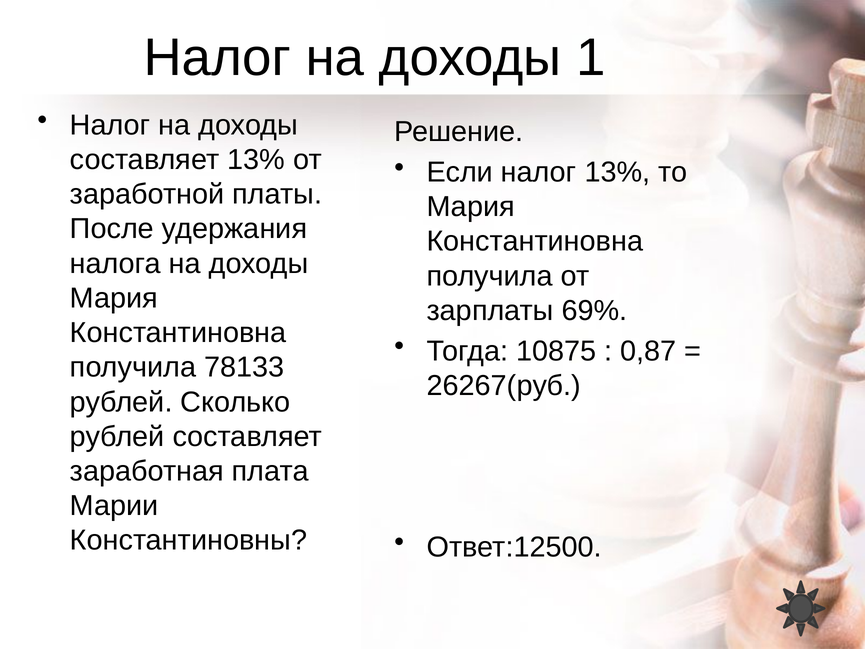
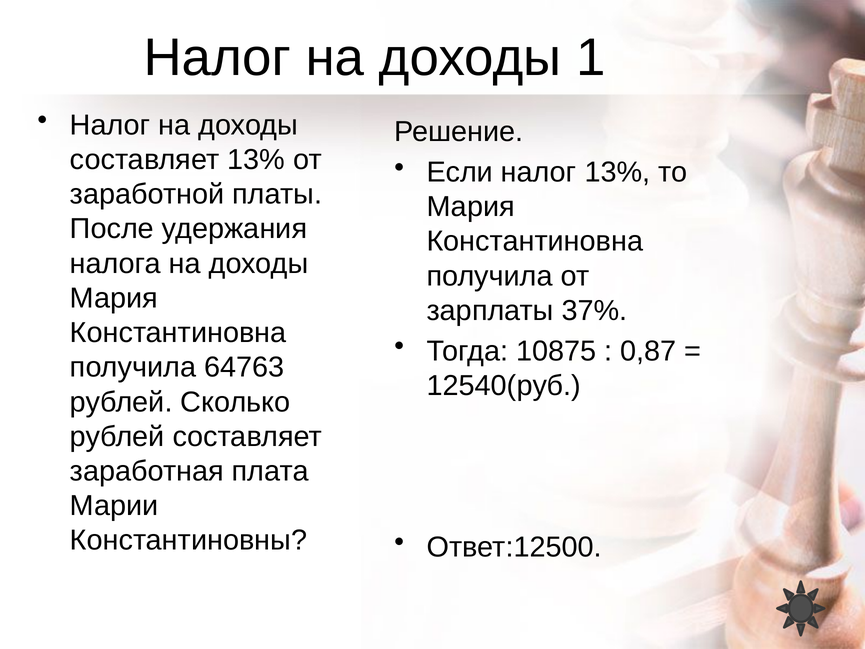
69%: 69% -> 37%
78133: 78133 -> 64763
26267(руб: 26267(руб -> 12540(руб
